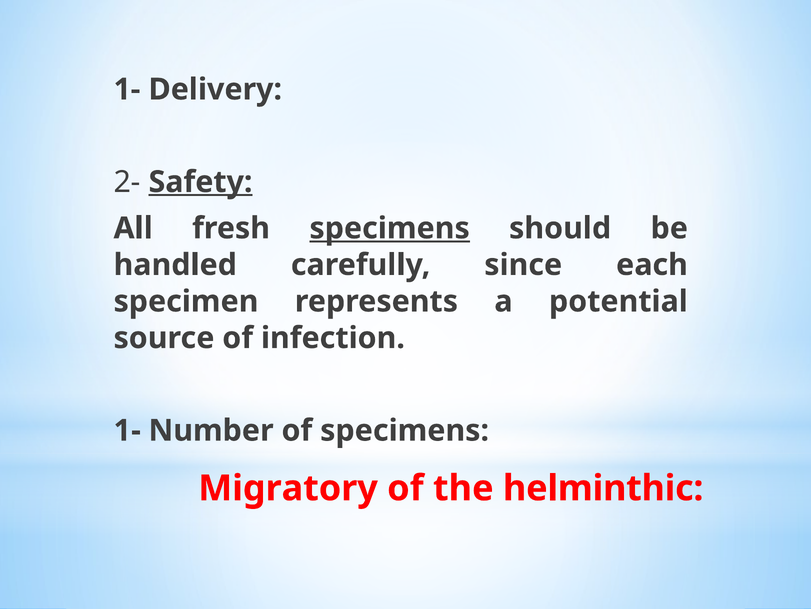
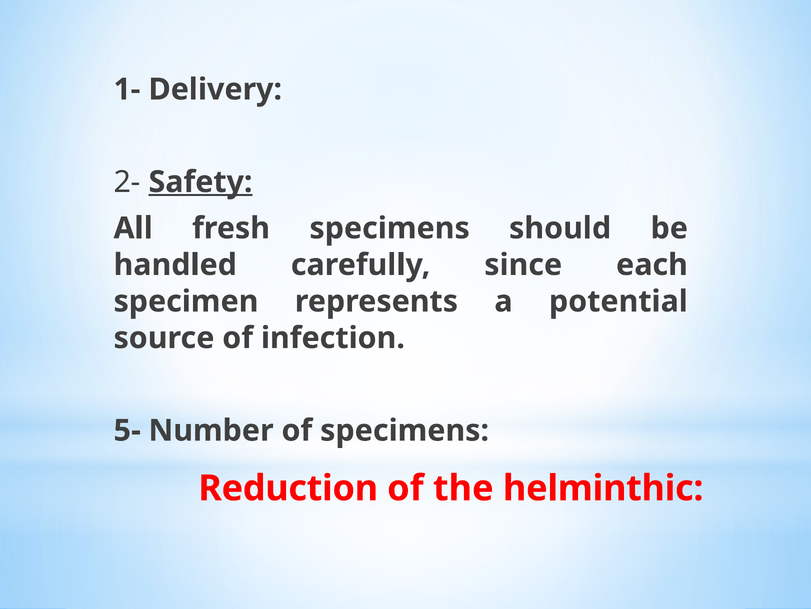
specimens at (390, 228) underline: present -> none
1- at (127, 430): 1- -> 5-
Migratory: Migratory -> Reduction
